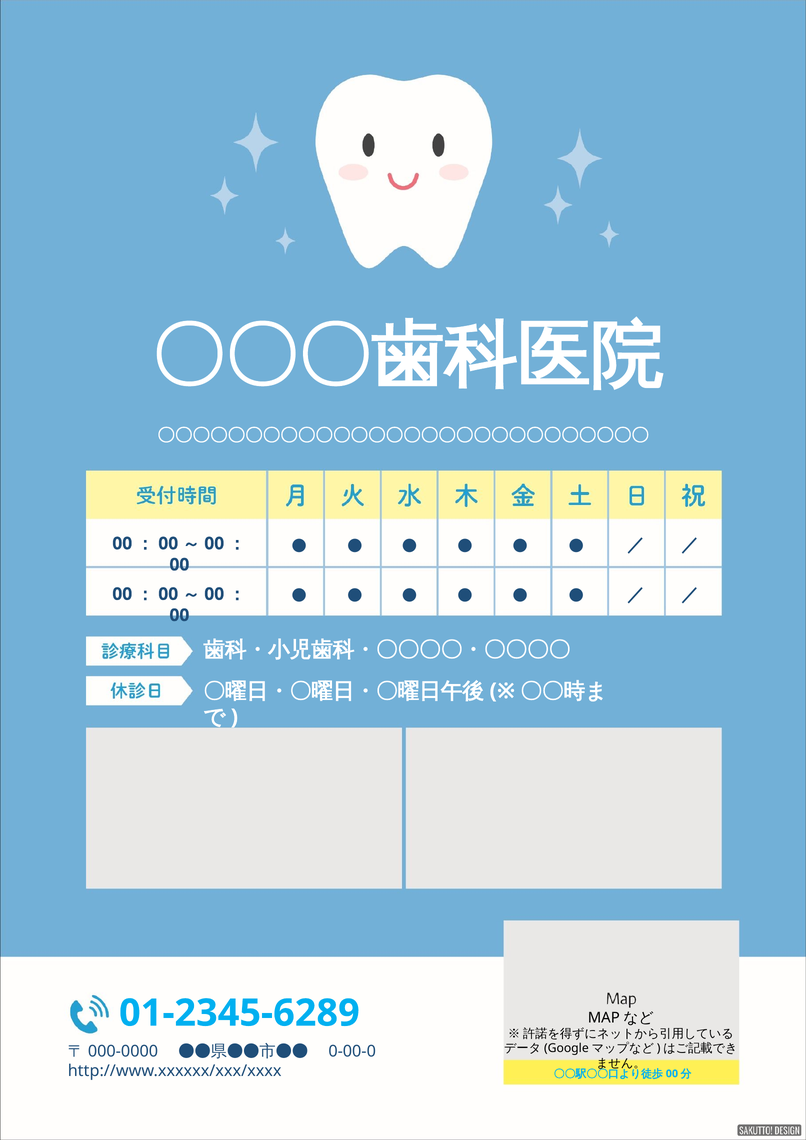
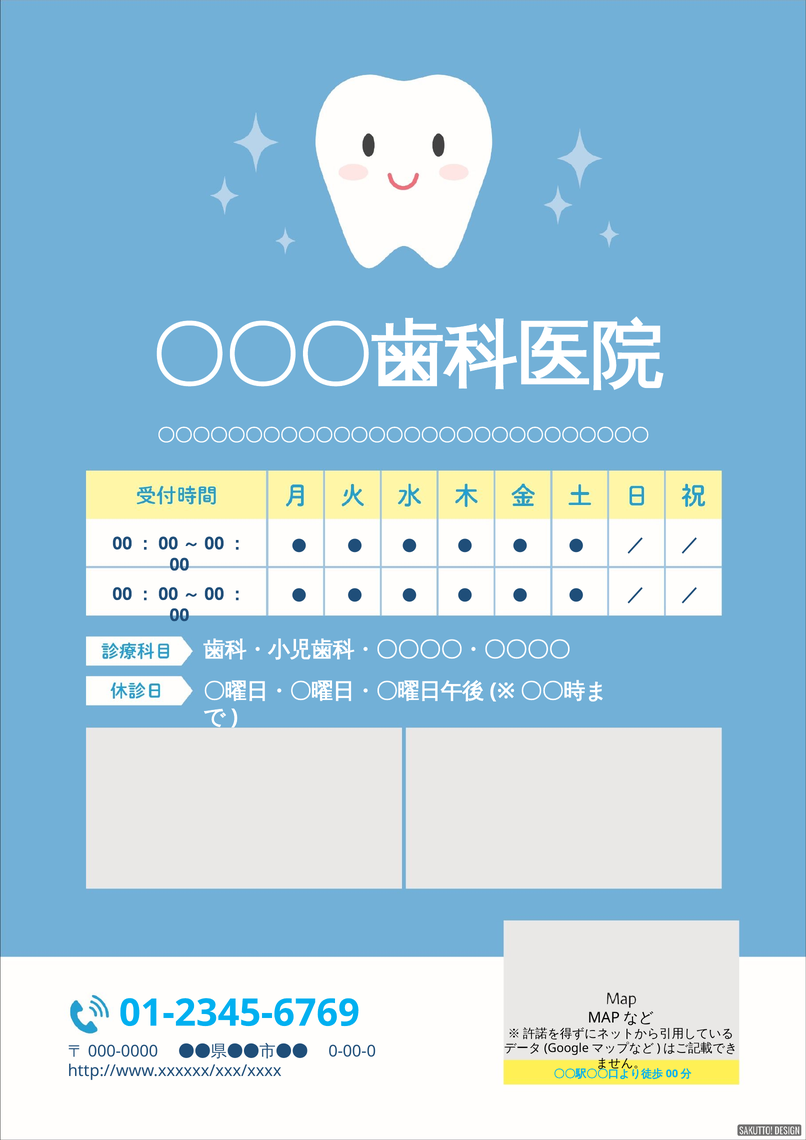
01-2345-6289: 01-2345-6289 -> 01-2345-6769
